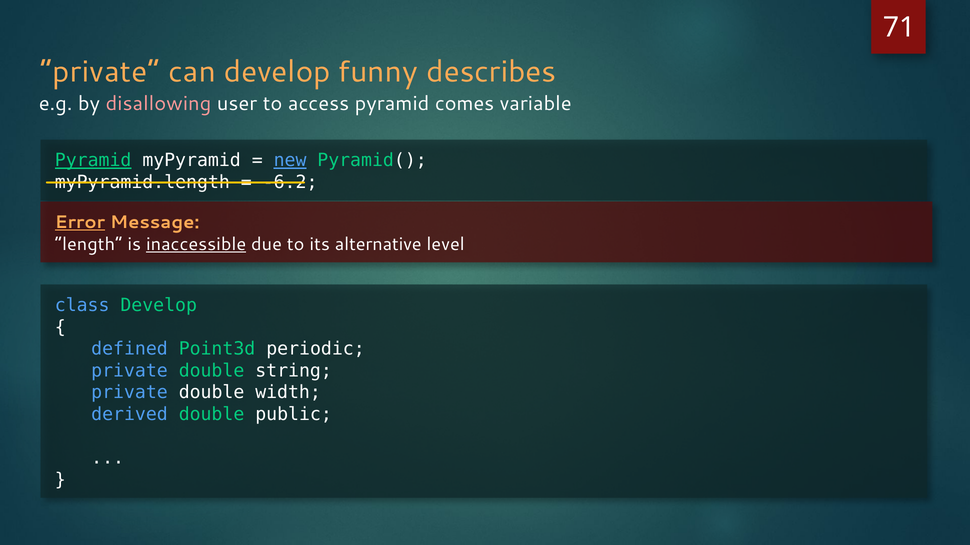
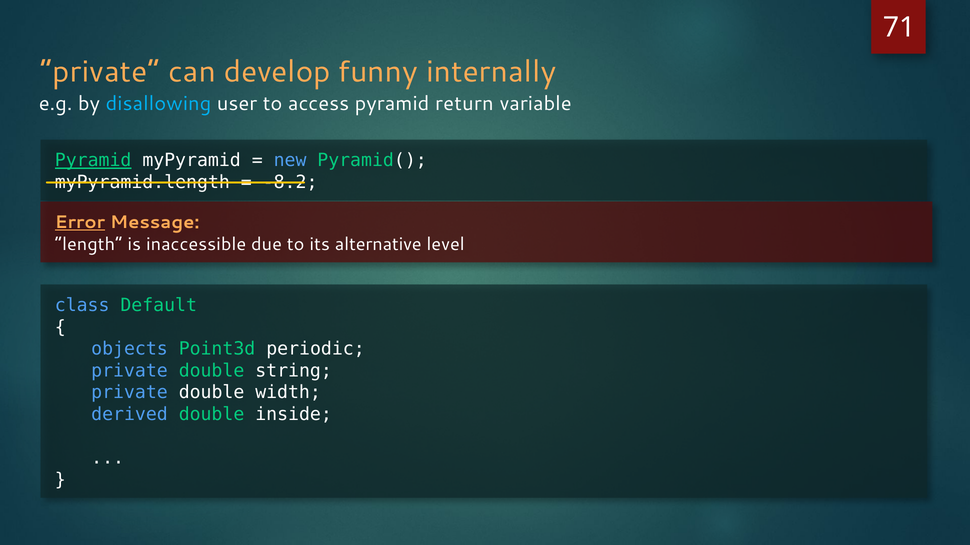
describes: describes -> internally
disallowing colour: pink -> light blue
comes: comes -> return
new underline: present -> none
-6.2: -6.2 -> -8.2
inaccessible underline: present -> none
class Develop: Develop -> Default
defined: defined -> objects
public: public -> inside
